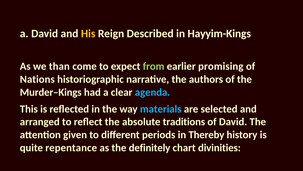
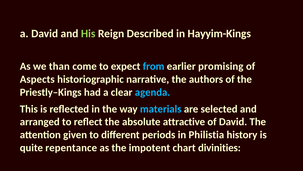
His colour: yellow -> light green
from colour: light green -> light blue
Nations: Nations -> Aspects
Murder–Kings: Murder–Kings -> Priestly–Kings
traditions: traditions -> attractive
Thereby: Thereby -> Philistia
definitely: definitely -> impotent
